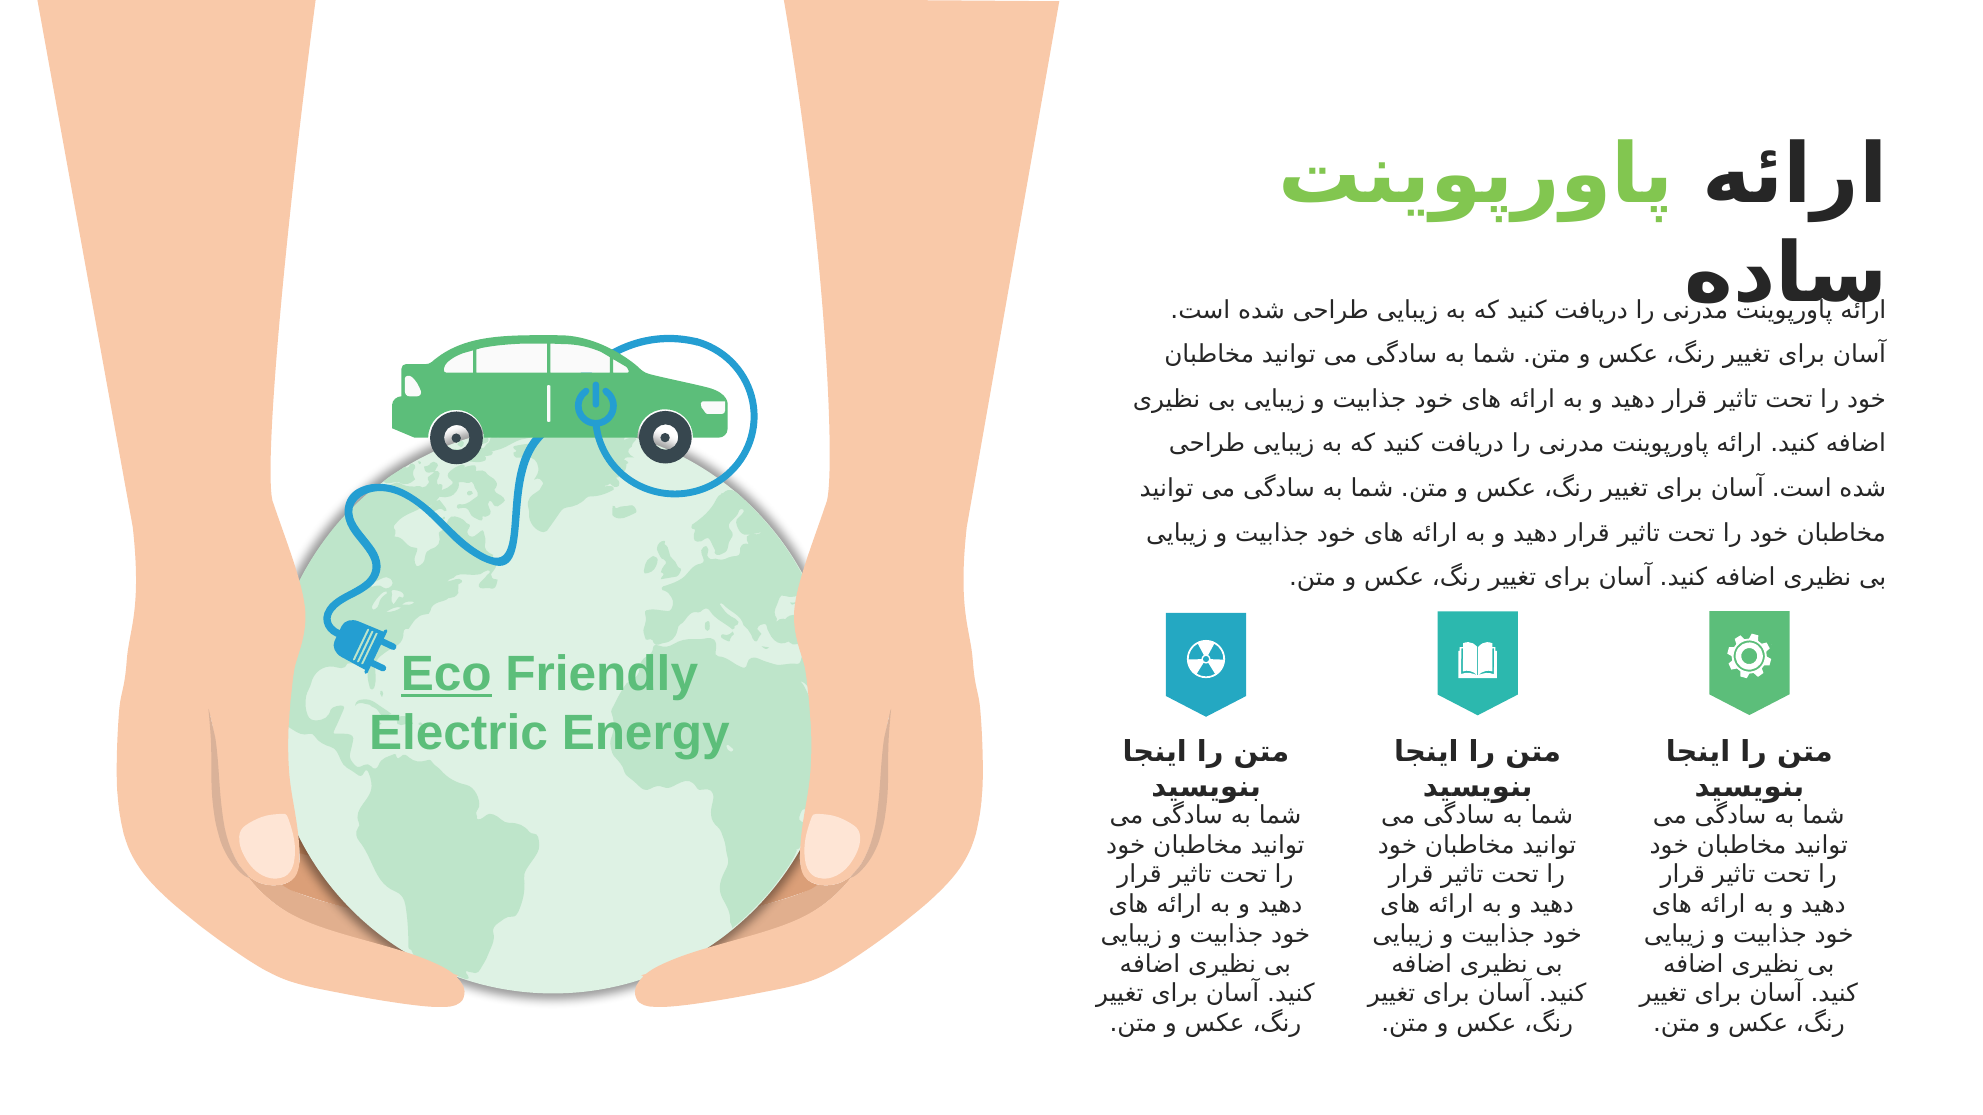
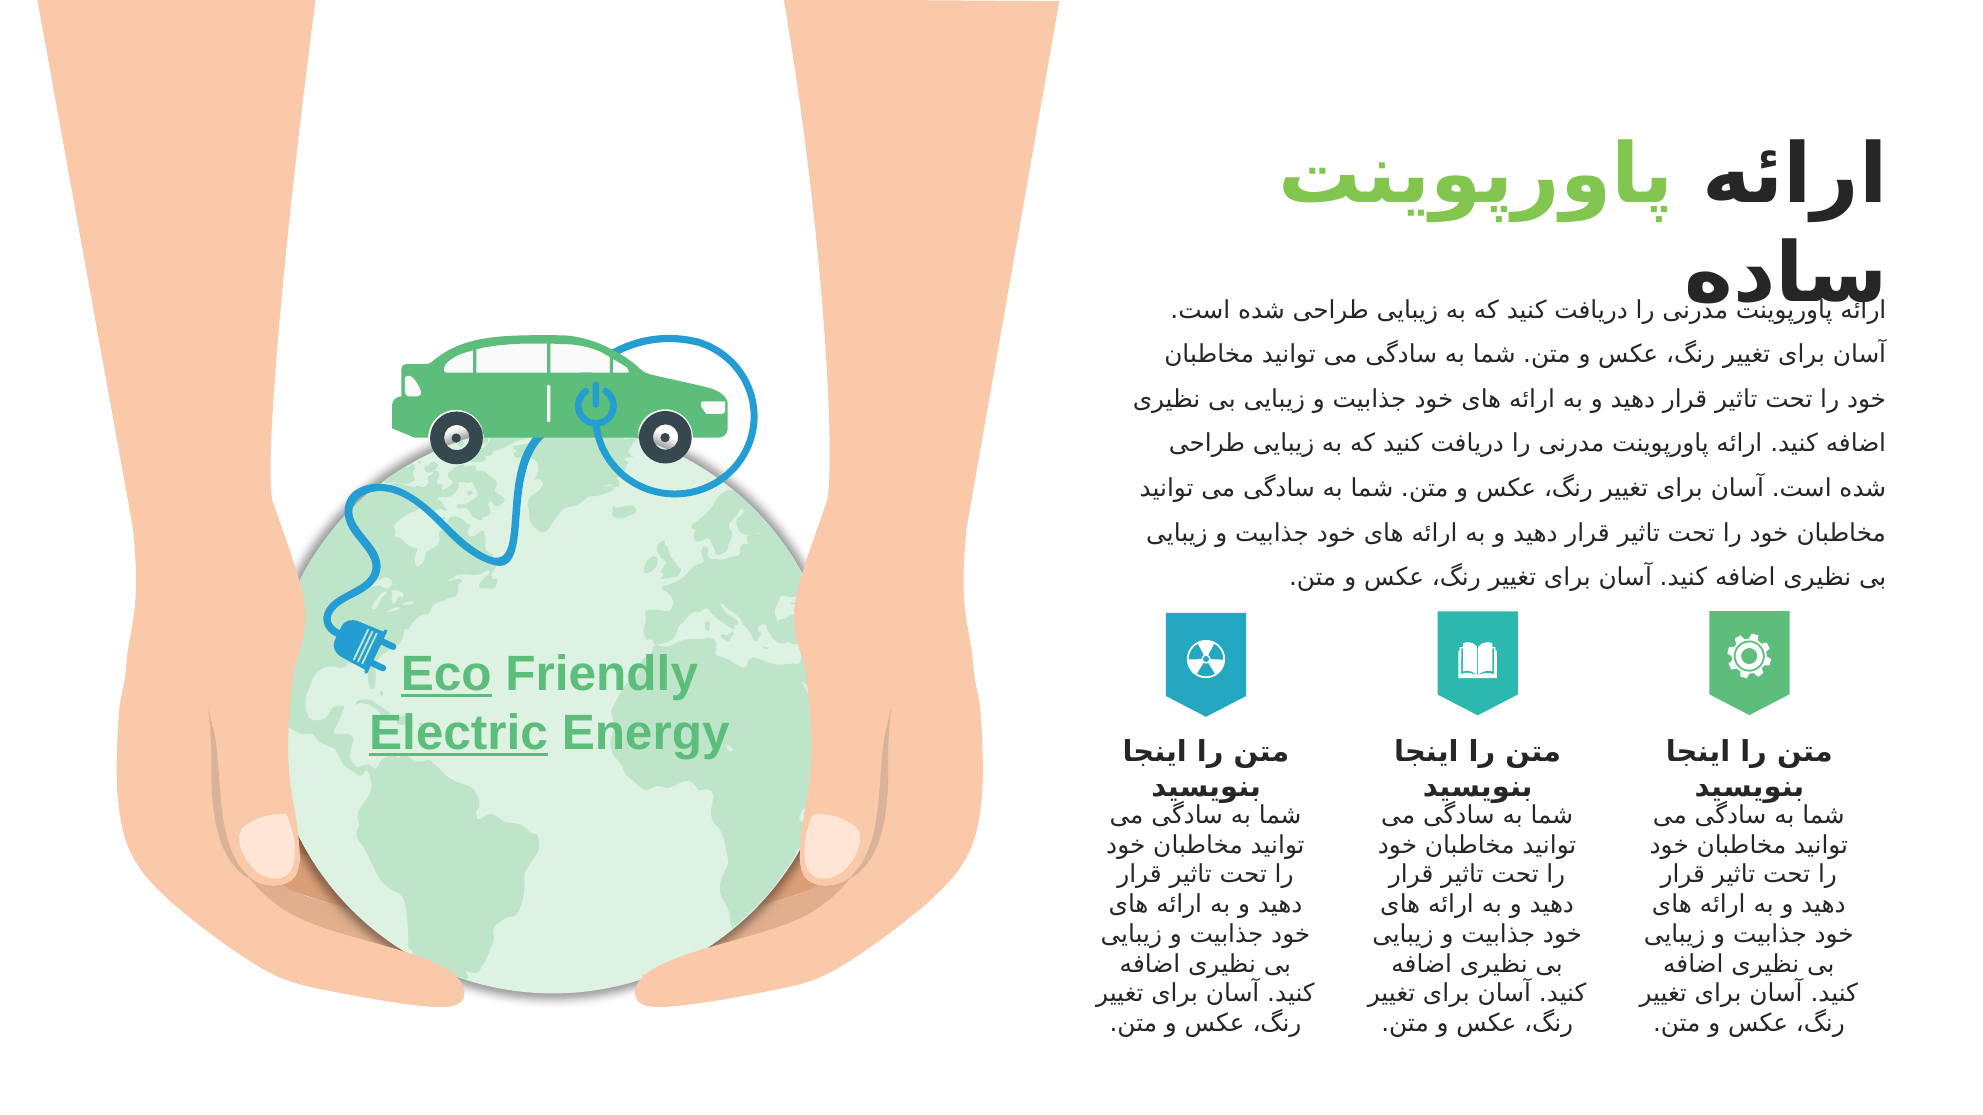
Electric underline: none -> present
